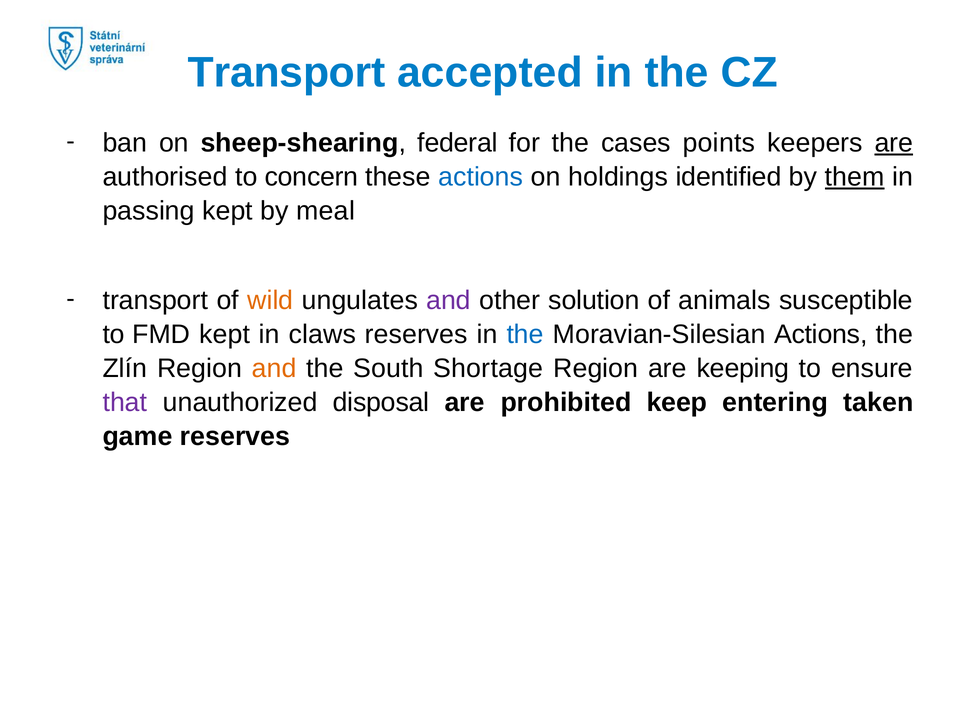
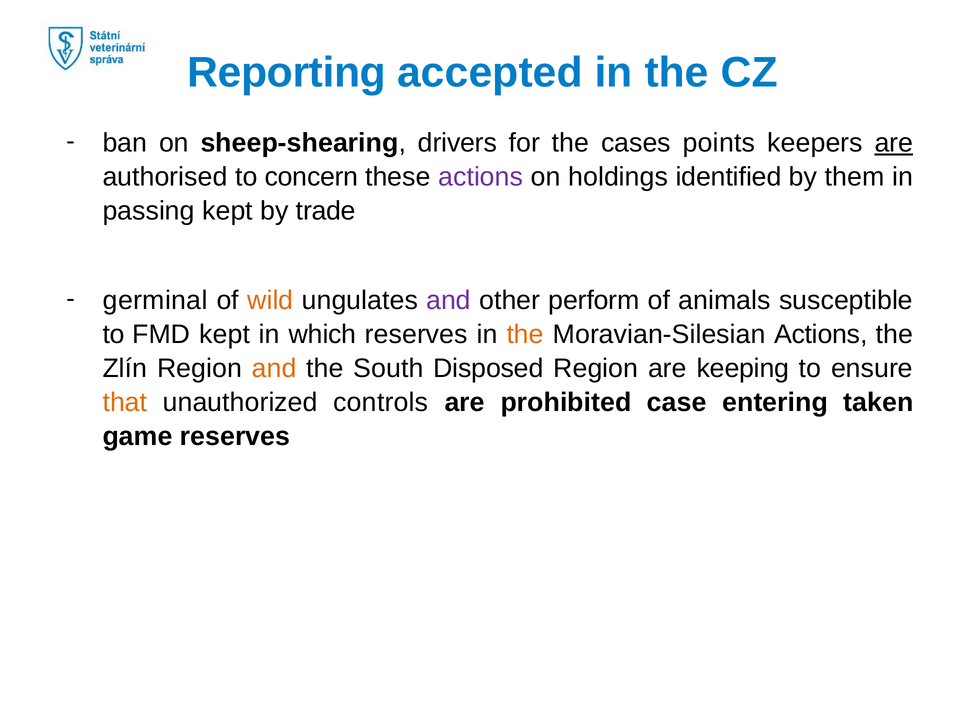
Transport at (287, 73): Transport -> Reporting
federal: federal -> drivers
actions at (481, 177) colour: blue -> purple
them underline: present -> none
meal: meal -> trade
transport at (155, 301): transport -> germinal
solution: solution -> perform
claws: claws -> which
the at (525, 335) colour: blue -> orange
Shortage: Shortage -> Disposed
that colour: purple -> orange
disposal: disposal -> controls
keep: keep -> case
